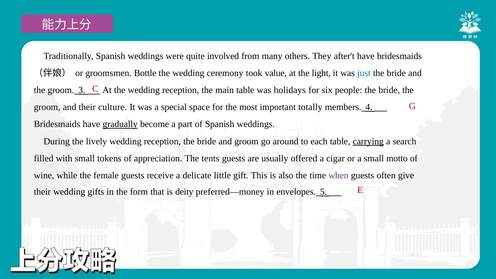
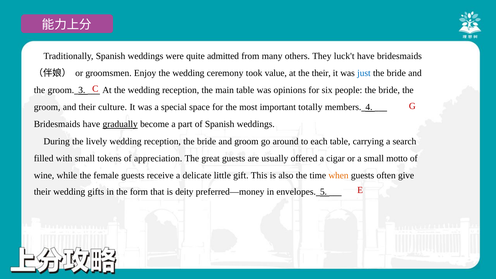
involved: involved -> admitted
after't: after't -> luck't
Bottle: Bottle -> Enjoy
the light: light -> their
holidays: holidays -> opinions
carrying underline: present -> none
tents: tents -> great
when colour: purple -> orange
